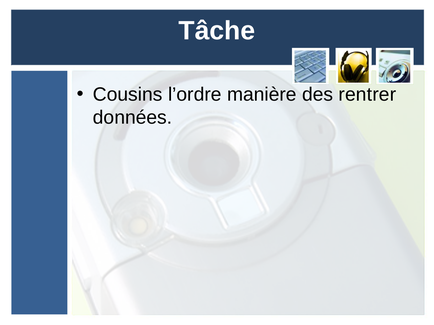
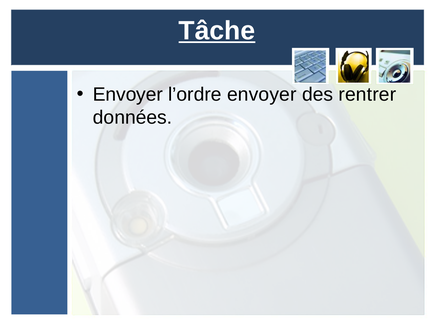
Tâche underline: none -> present
Cousins at (128, 95): Cousins -> Envoyer
l’ordre manière: manière -> envoyer
